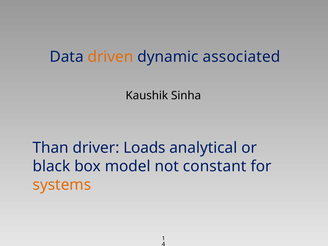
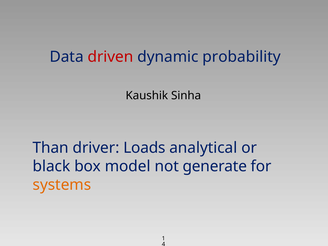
driven colour: orange -> red
associated: associated -> probability
constant: constant -> generate
